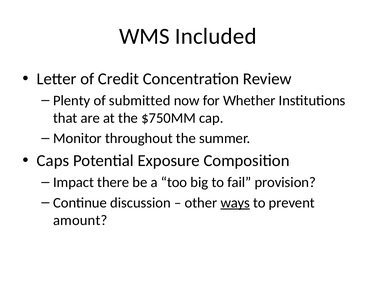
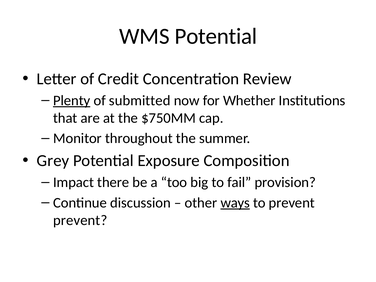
WMS Included: Included -> Potential
Plenty underline: none -> present
Caps: Caps -> Grey
amount at (80, 220): amount -> prevent
